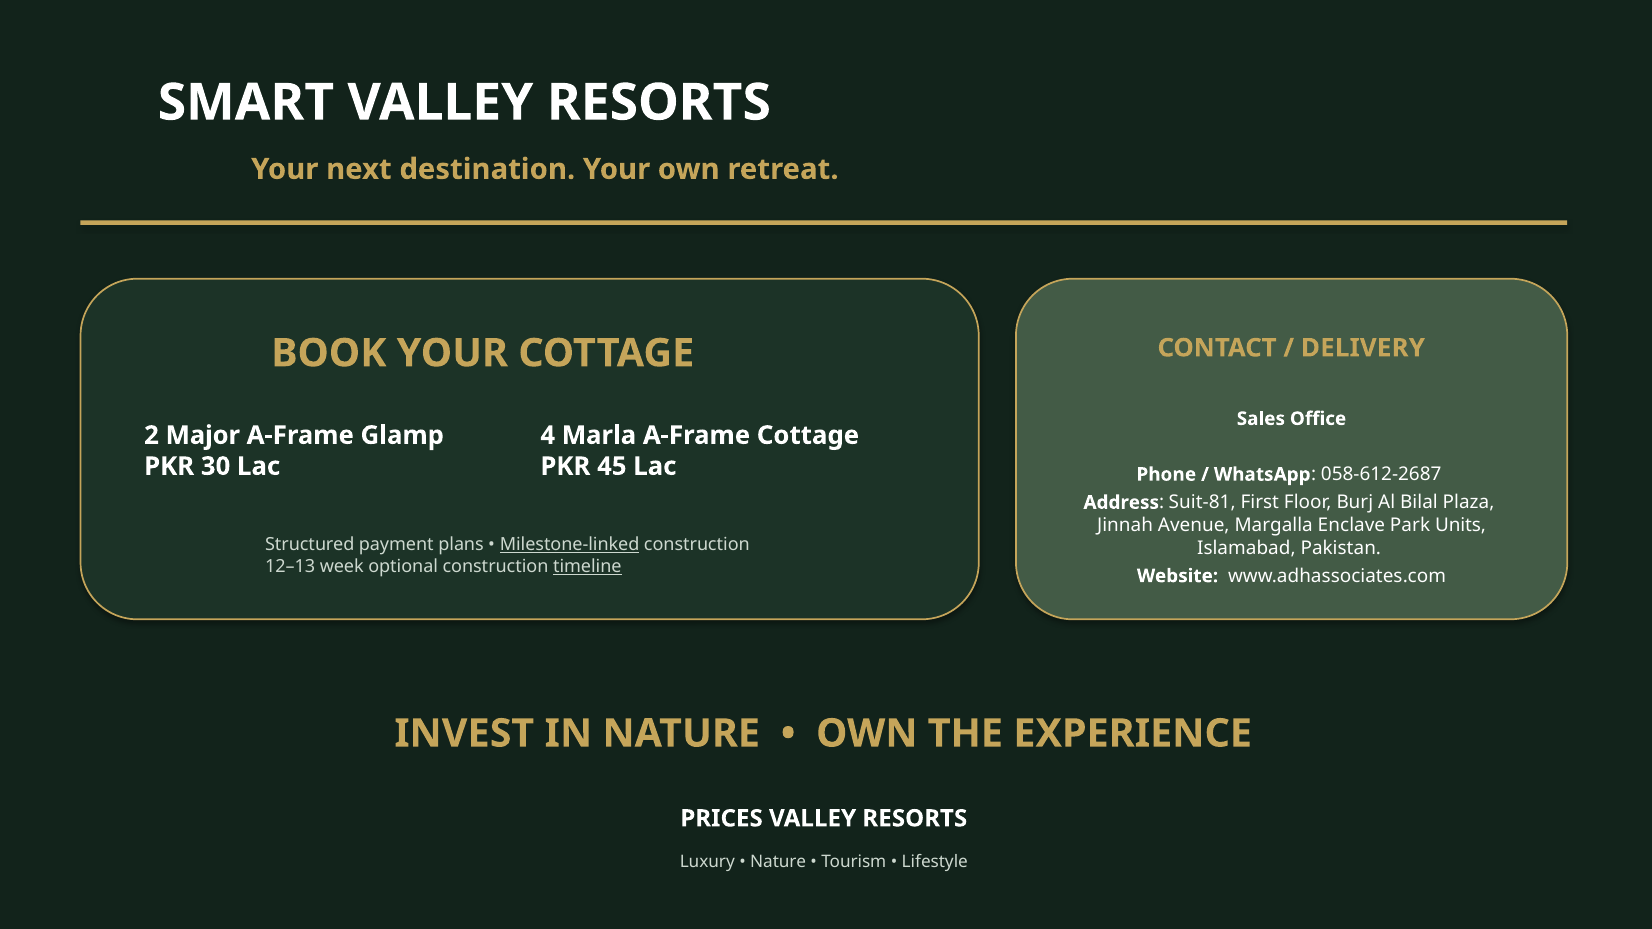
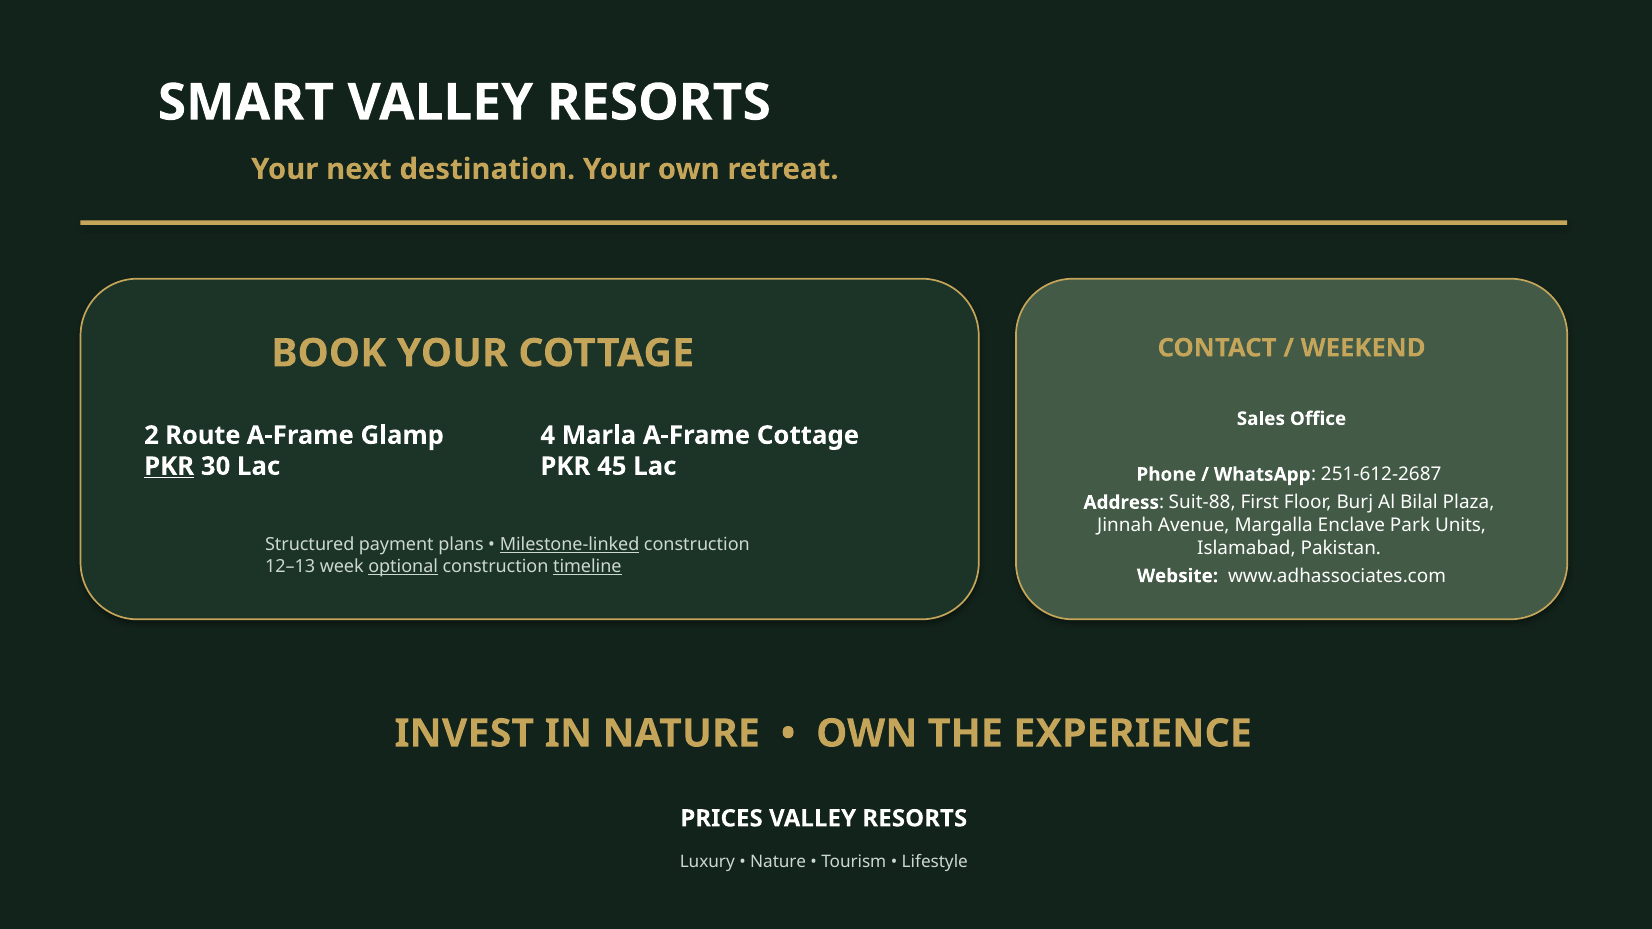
DELIVERY: DELIVERY -> WEEKEND
Major: Major -> Route
PKR at (169, 466) underline: none -> present
058-612-2687: 058-612-2687 -> 251-612-2687
Suit-81: Suit-81 -> Suit-88
optional underline: none -> present
